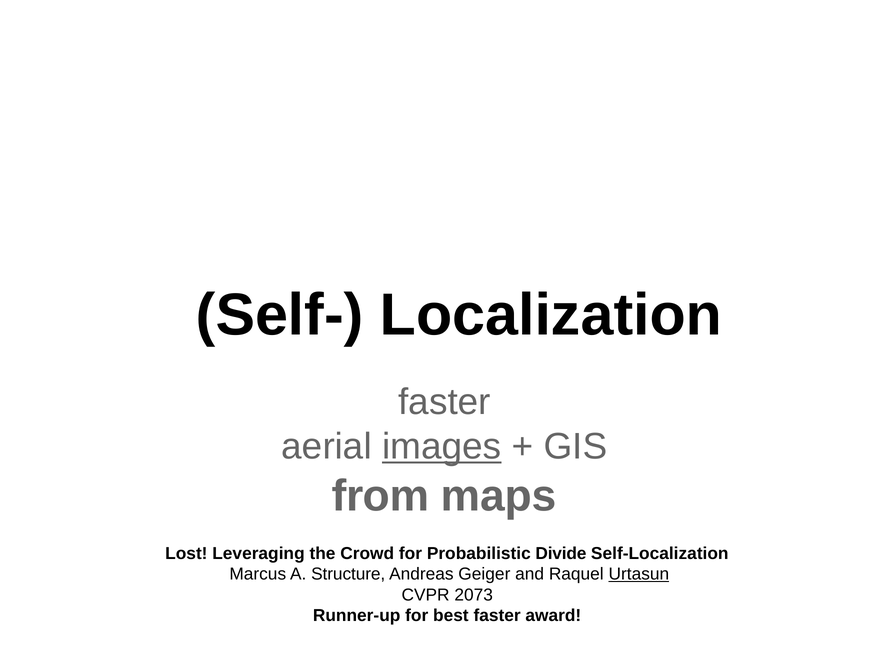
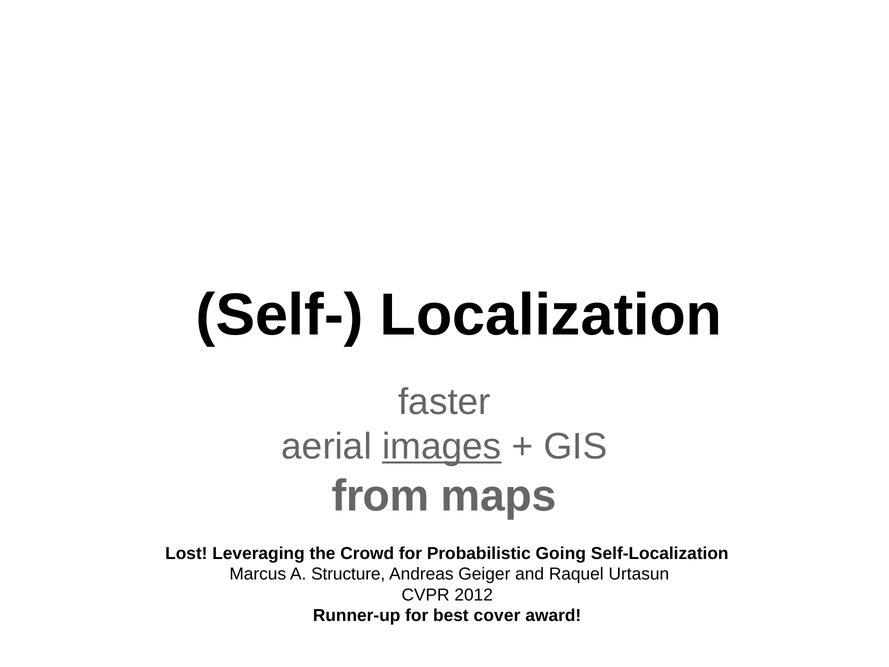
Divide: Divide -> Going
Urtasun underline: present -> none
2073: 2073 -> 2012
best faster: faster -> cover
